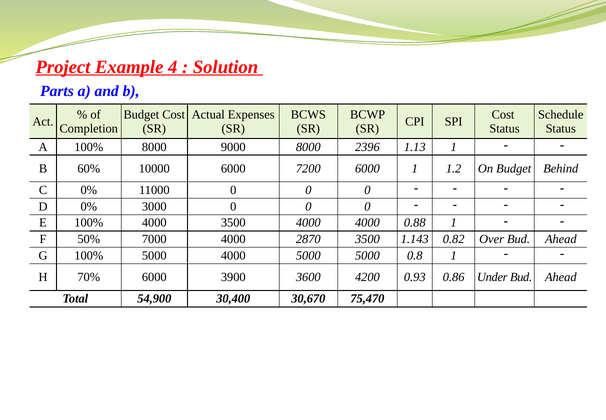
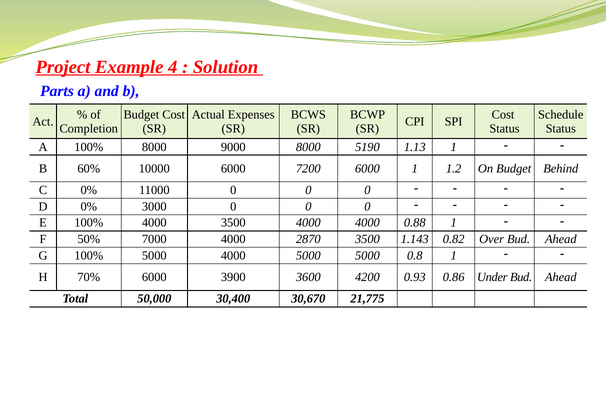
2396: 2396 -> 5190
54,900: 54,900 -> 50,000
75,470: 75,470 -> 21,775
